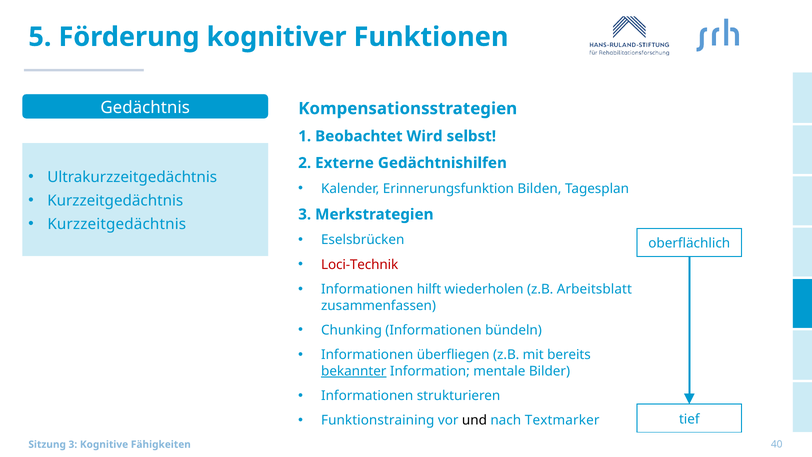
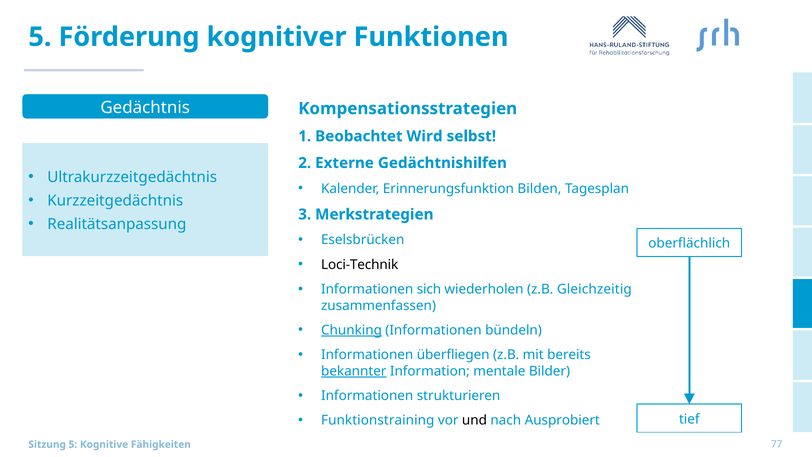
Kurzzeitgedächtnis at (117, 224): Kurzzeitgedächtnis -> Realitätsanpassung
Loci-Technik colour: red -> black
hilft: hilft -> sich
Arbeitsblatt: Arbeitsblatt -> Gleichzeitig
Chunking underline: none -> present
Textmarker: Textmarker -> Ausprobiert
Sitzung 3: 3 -> 5
40: 40 -> 77
